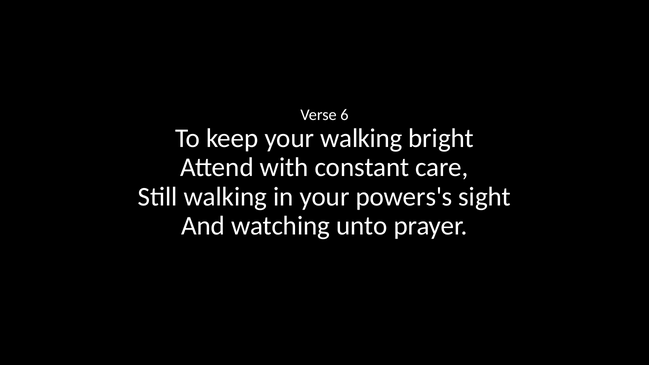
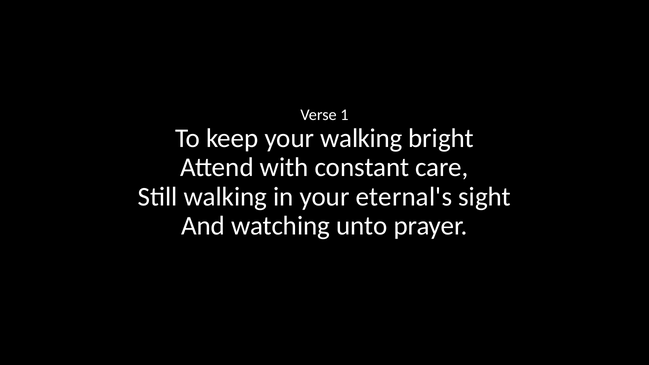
6: 6 -> 1
powers's: powers's -> eternal's
